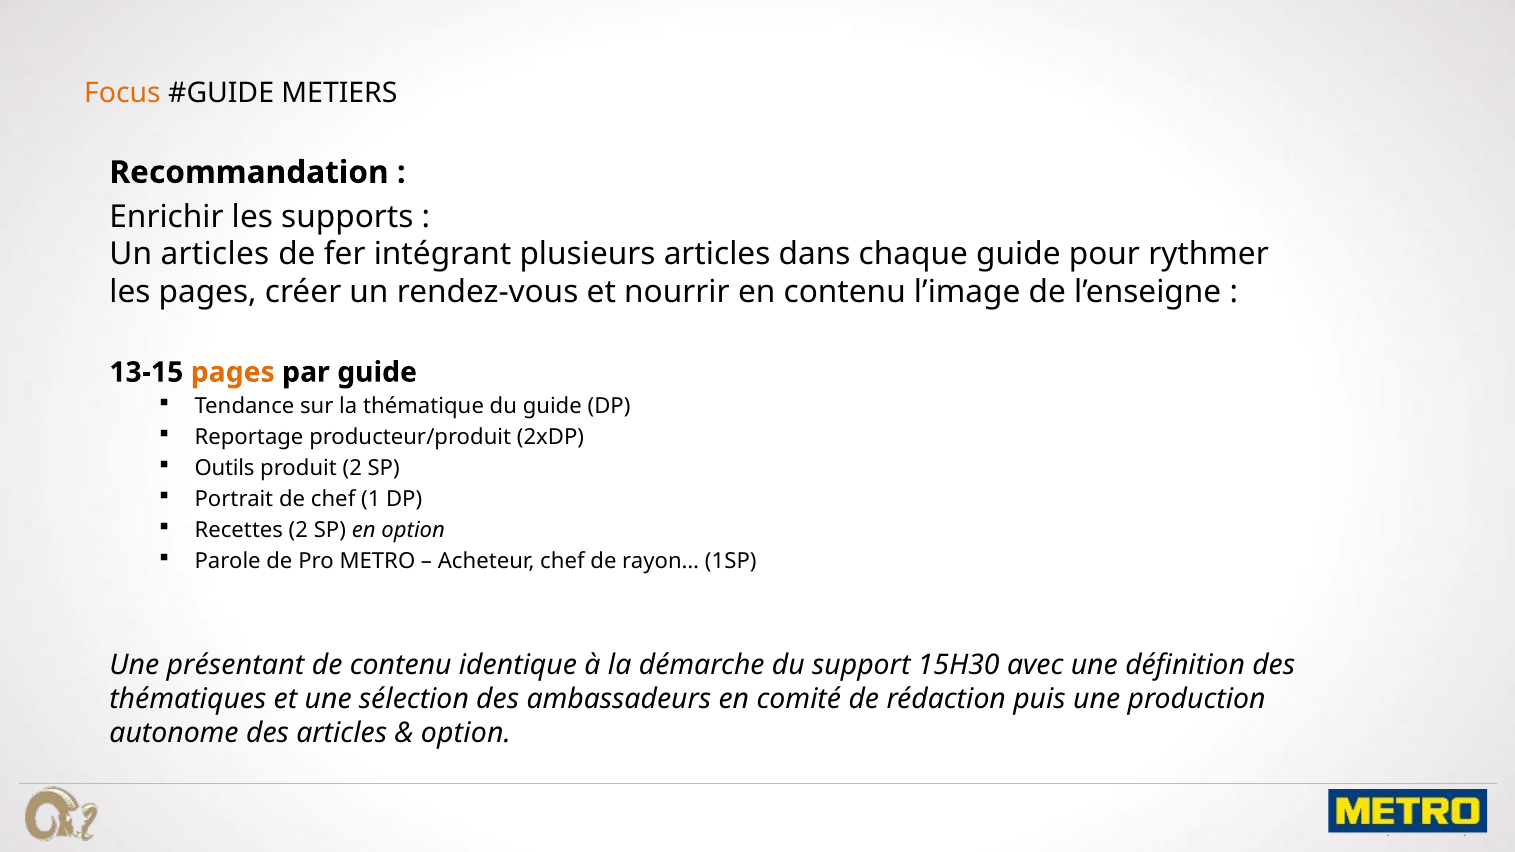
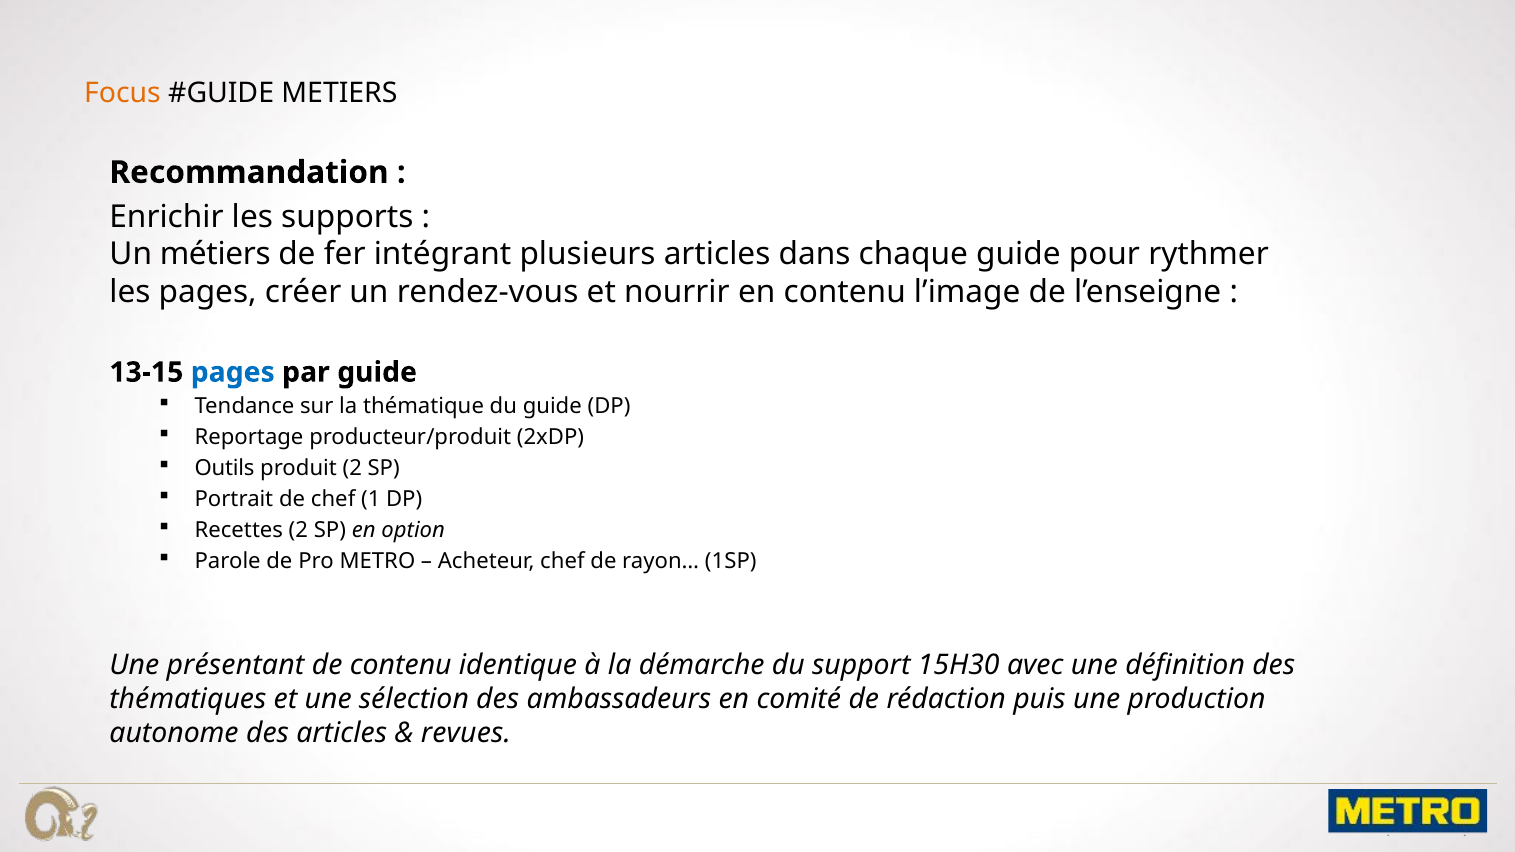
Un articles: articles -> métiers
pages at (233, 372) colour: orange -> blue
option at (466, 733): option -> revues
